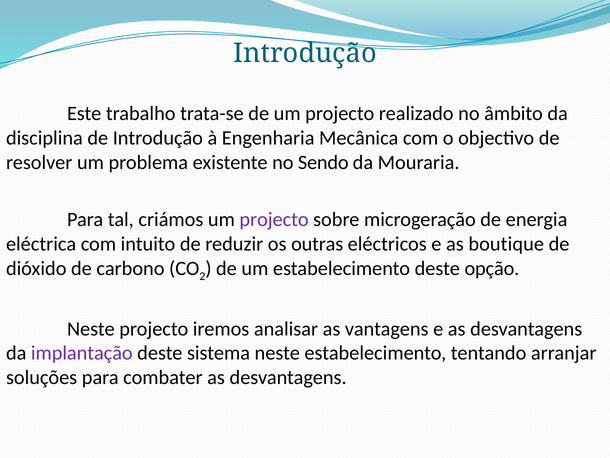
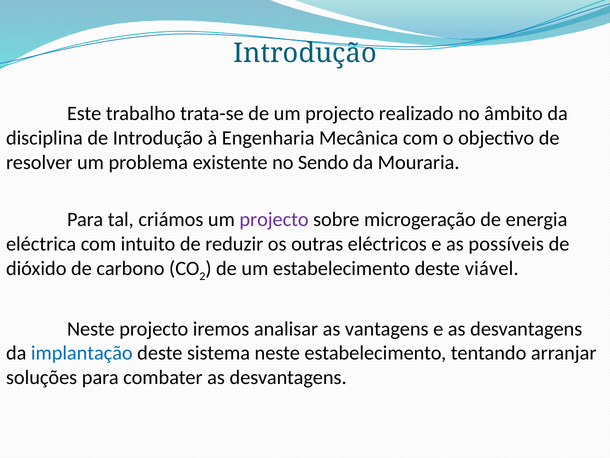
boutique: boutique -> possíveis
opção: opção -> viável
implantação colour: purple -> blue
